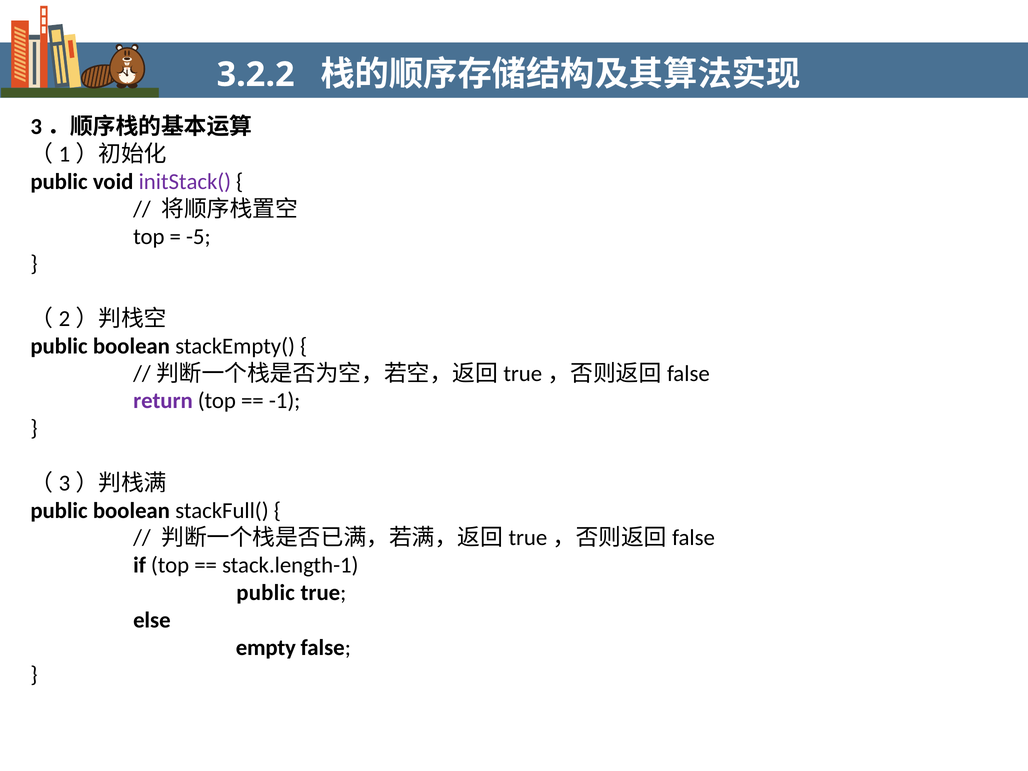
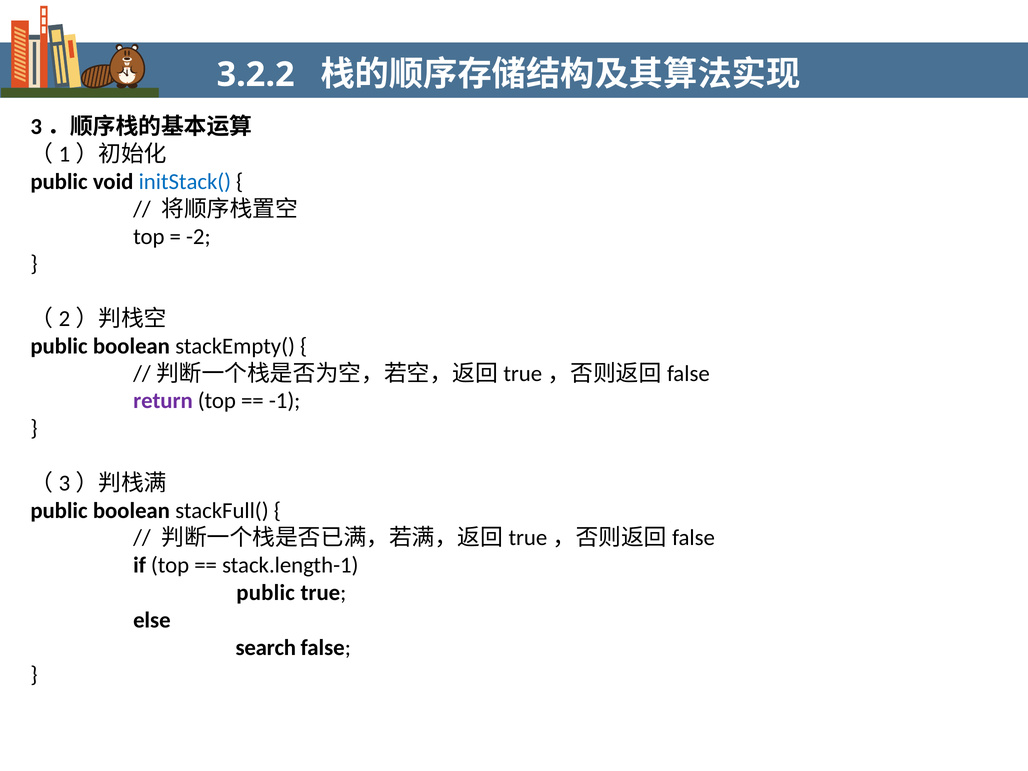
initStack( colour: purple -> blue
-5: -5 -> -2
empty: empty -> search
